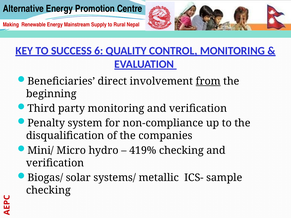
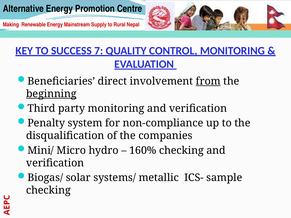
6: 6 -> 7
beginning underline: none -> present
419%: 419% -> 160%
